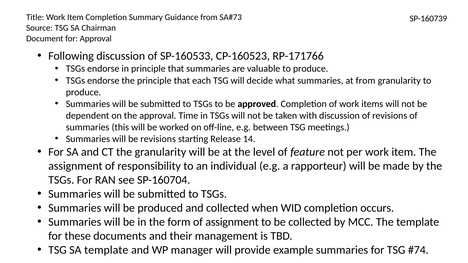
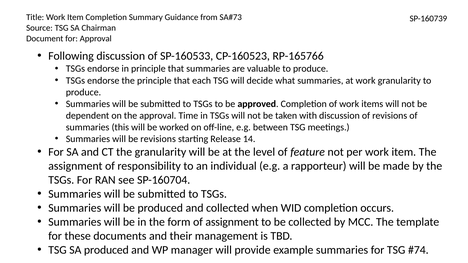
RP-171766: RP-171766 -> RP-165766
at from: from -> work
SA template: template -> produced
